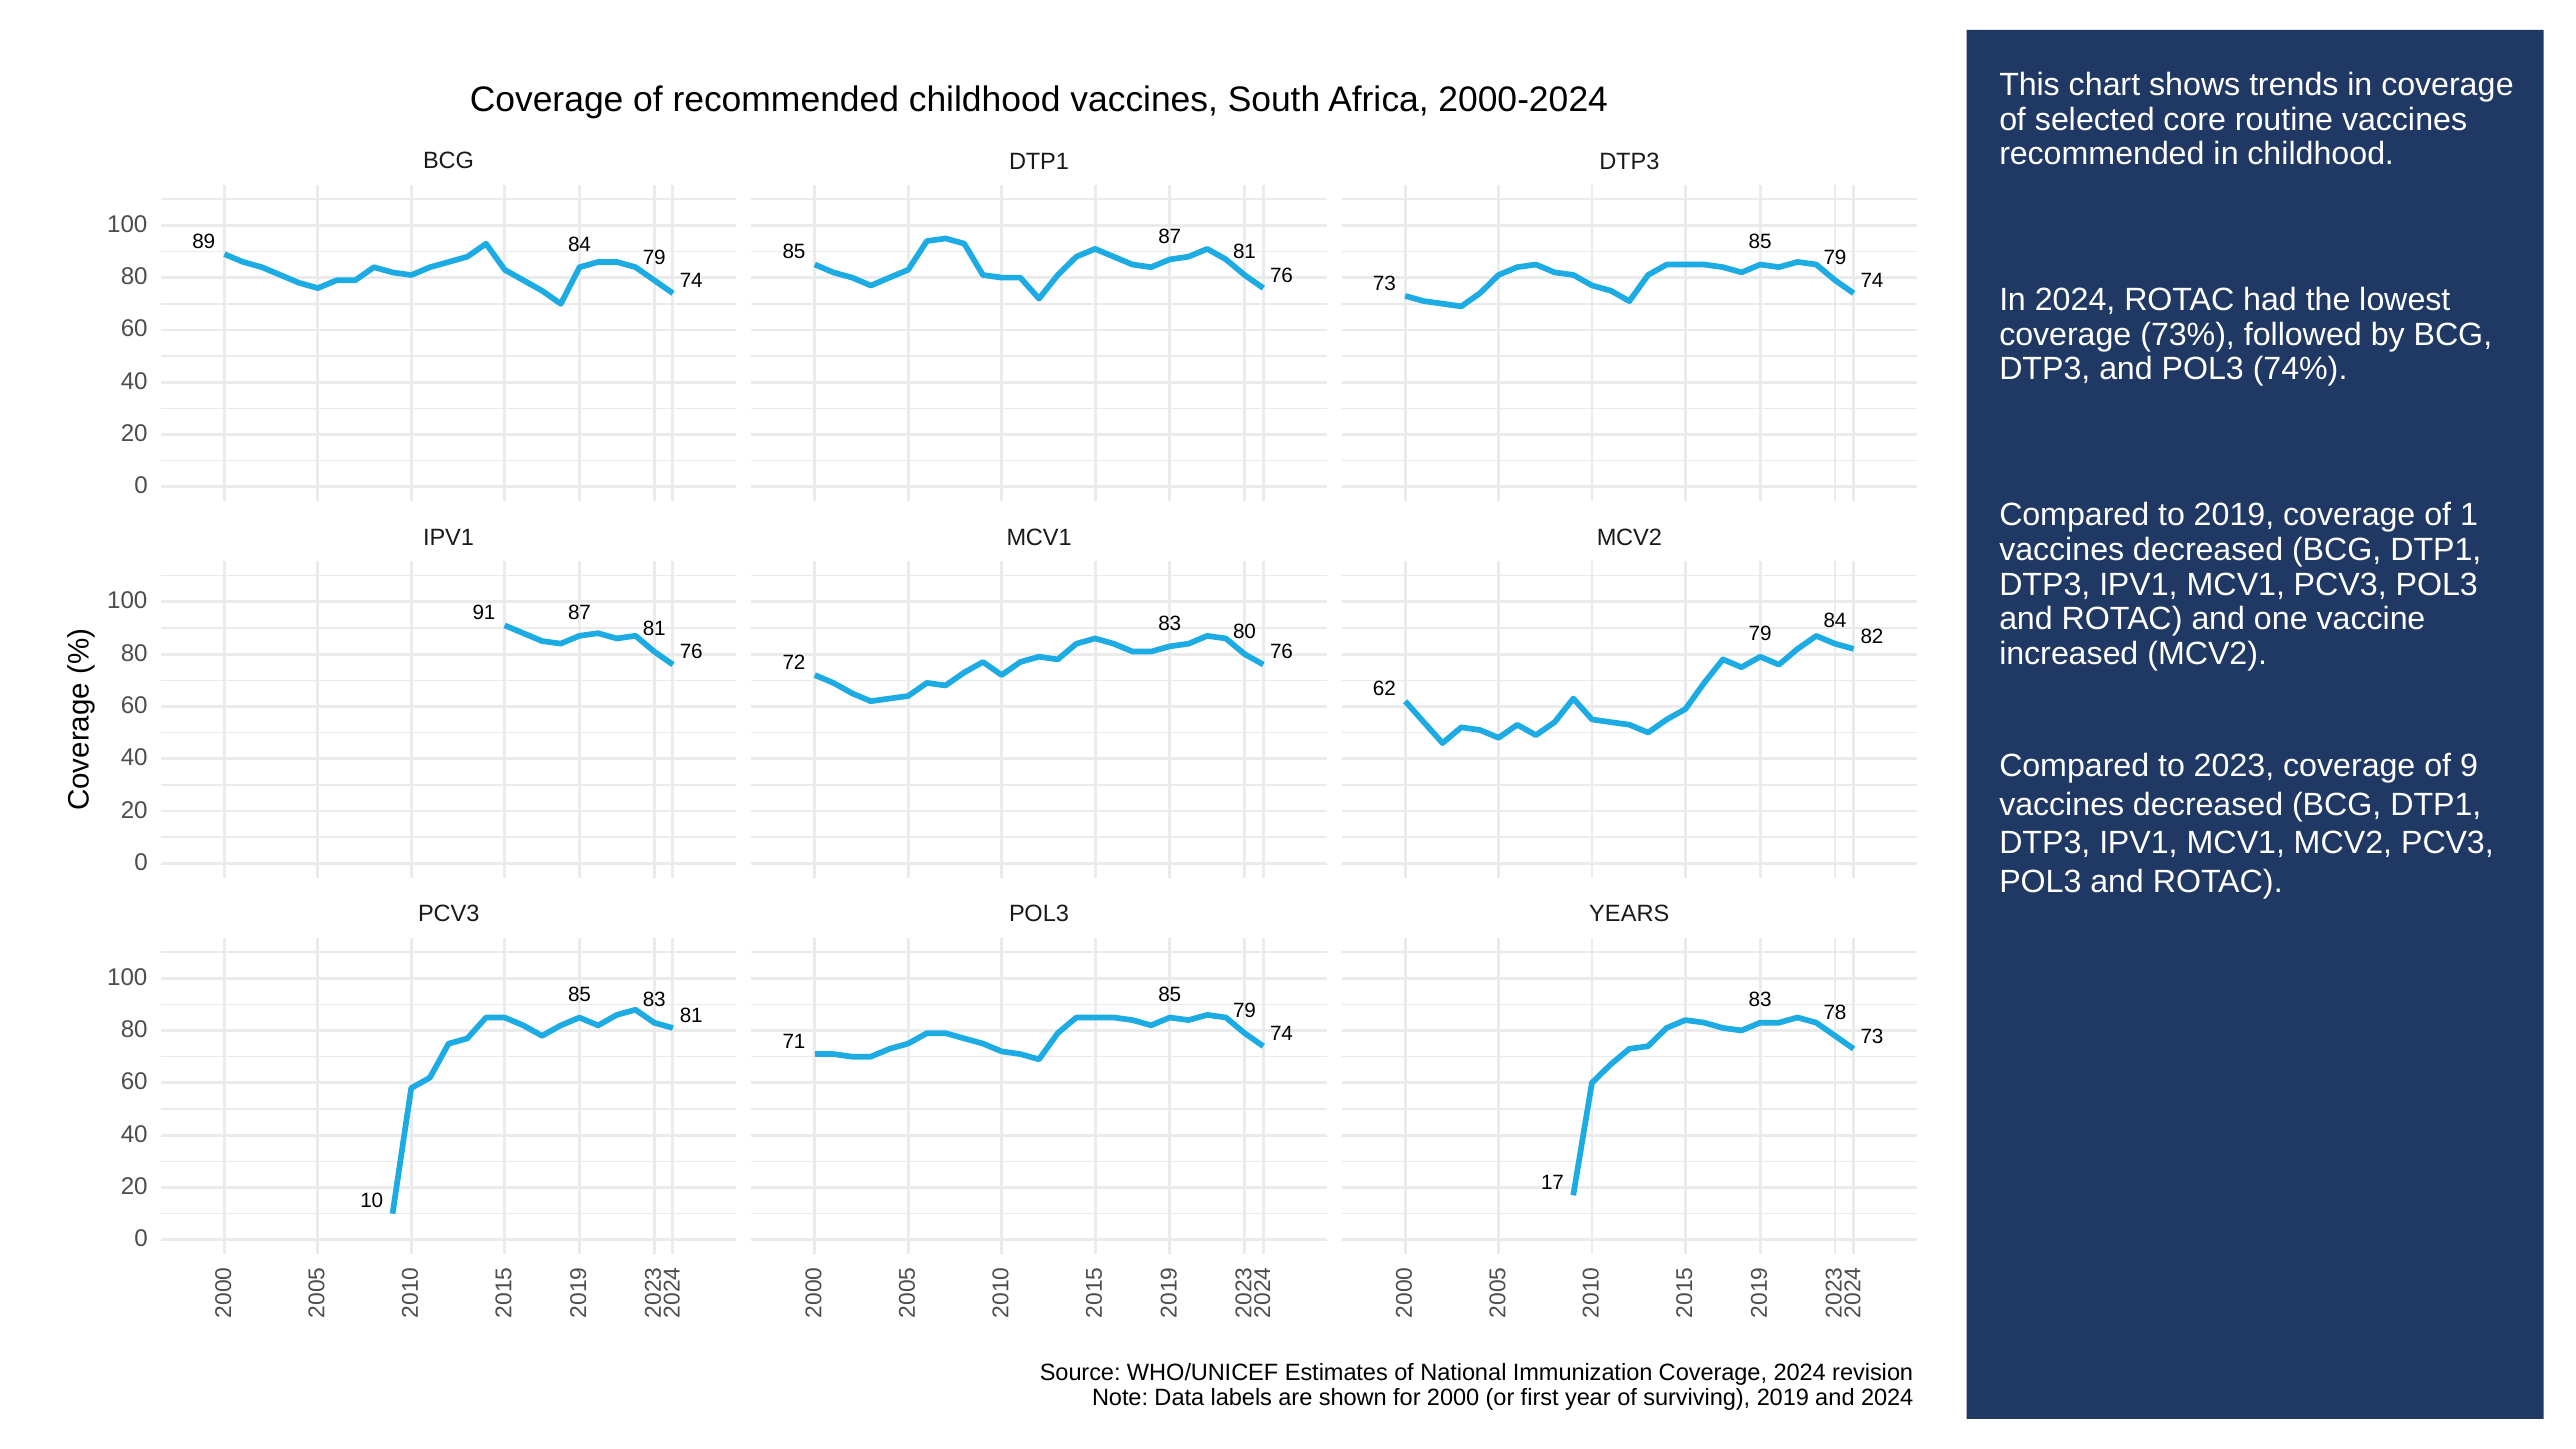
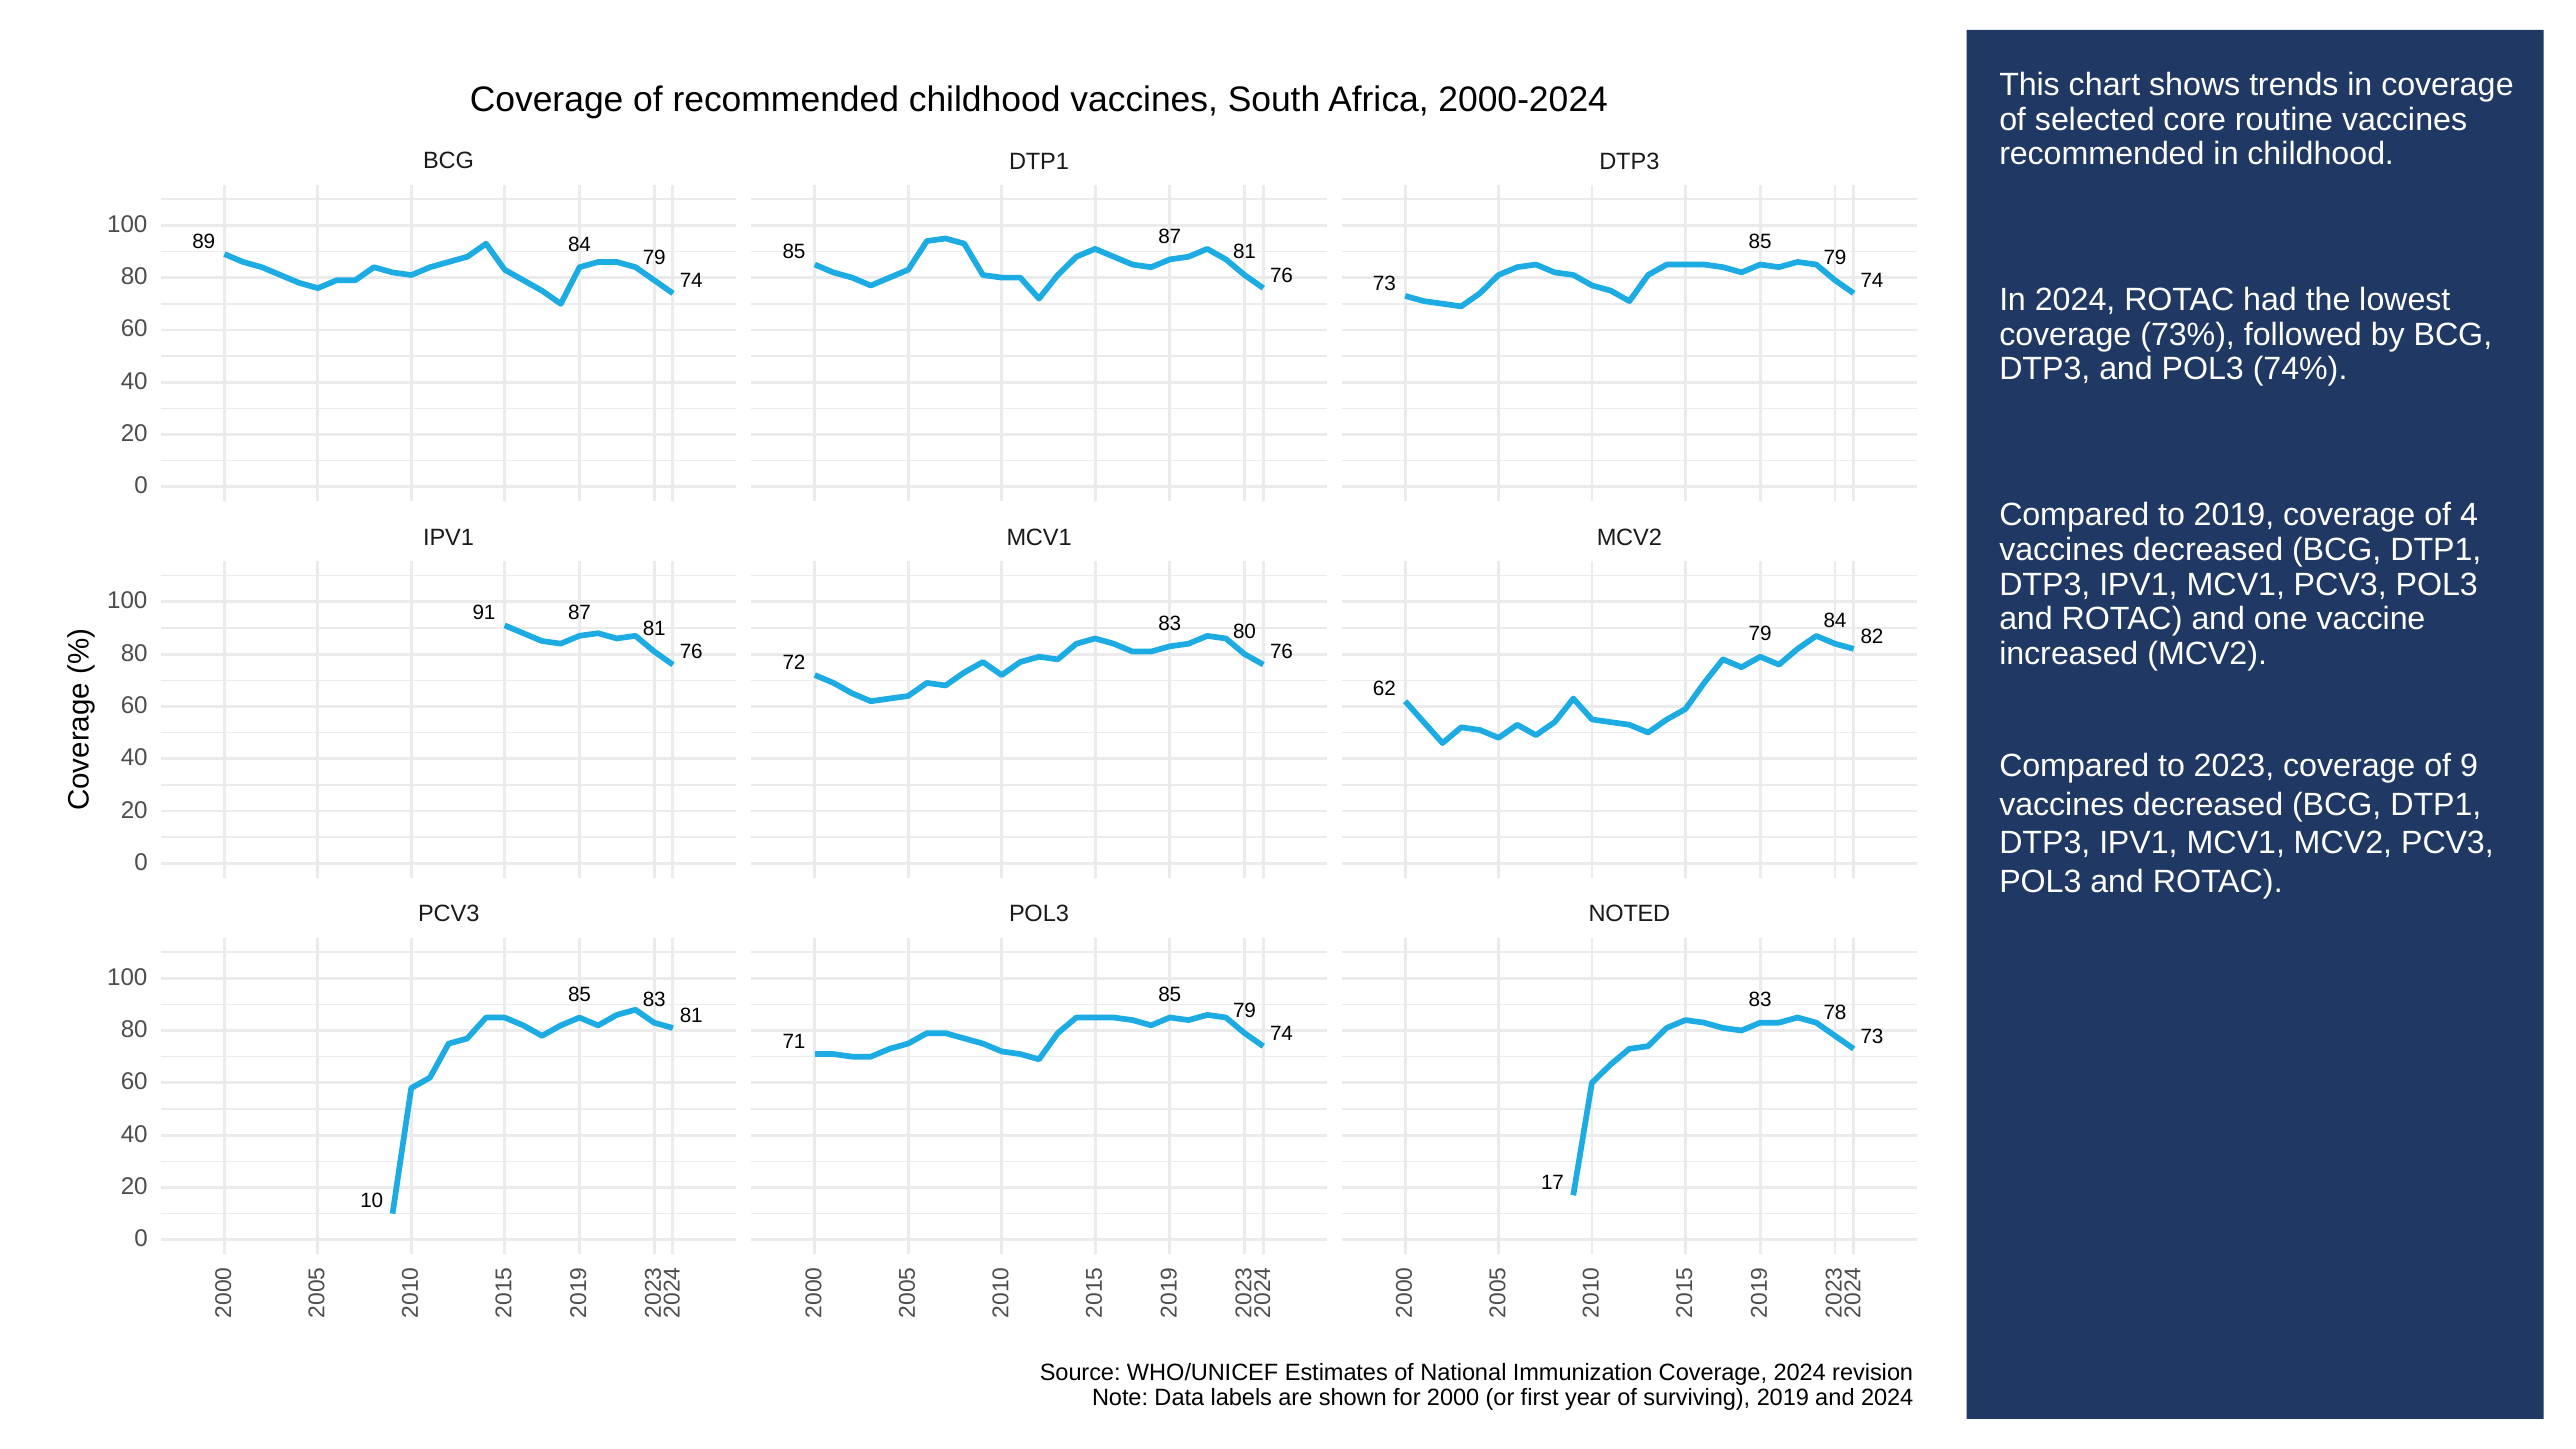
of 1: 1 -> 4
YEARS: YEARS -> NOTED
